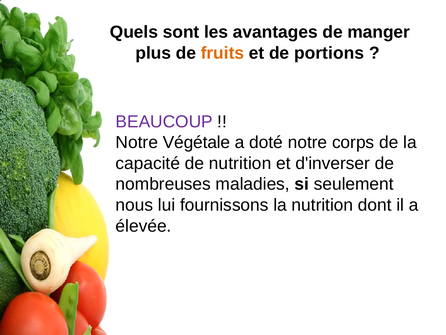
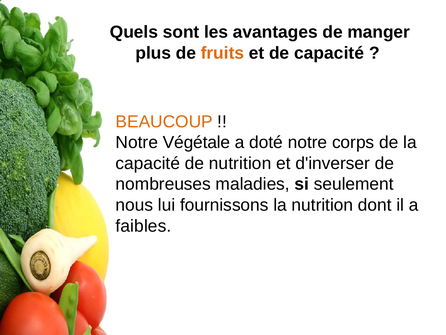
de portions: portions -> capacité
BEAUCOUP colour: purple -> orange
élevée: élevée -> faibles
